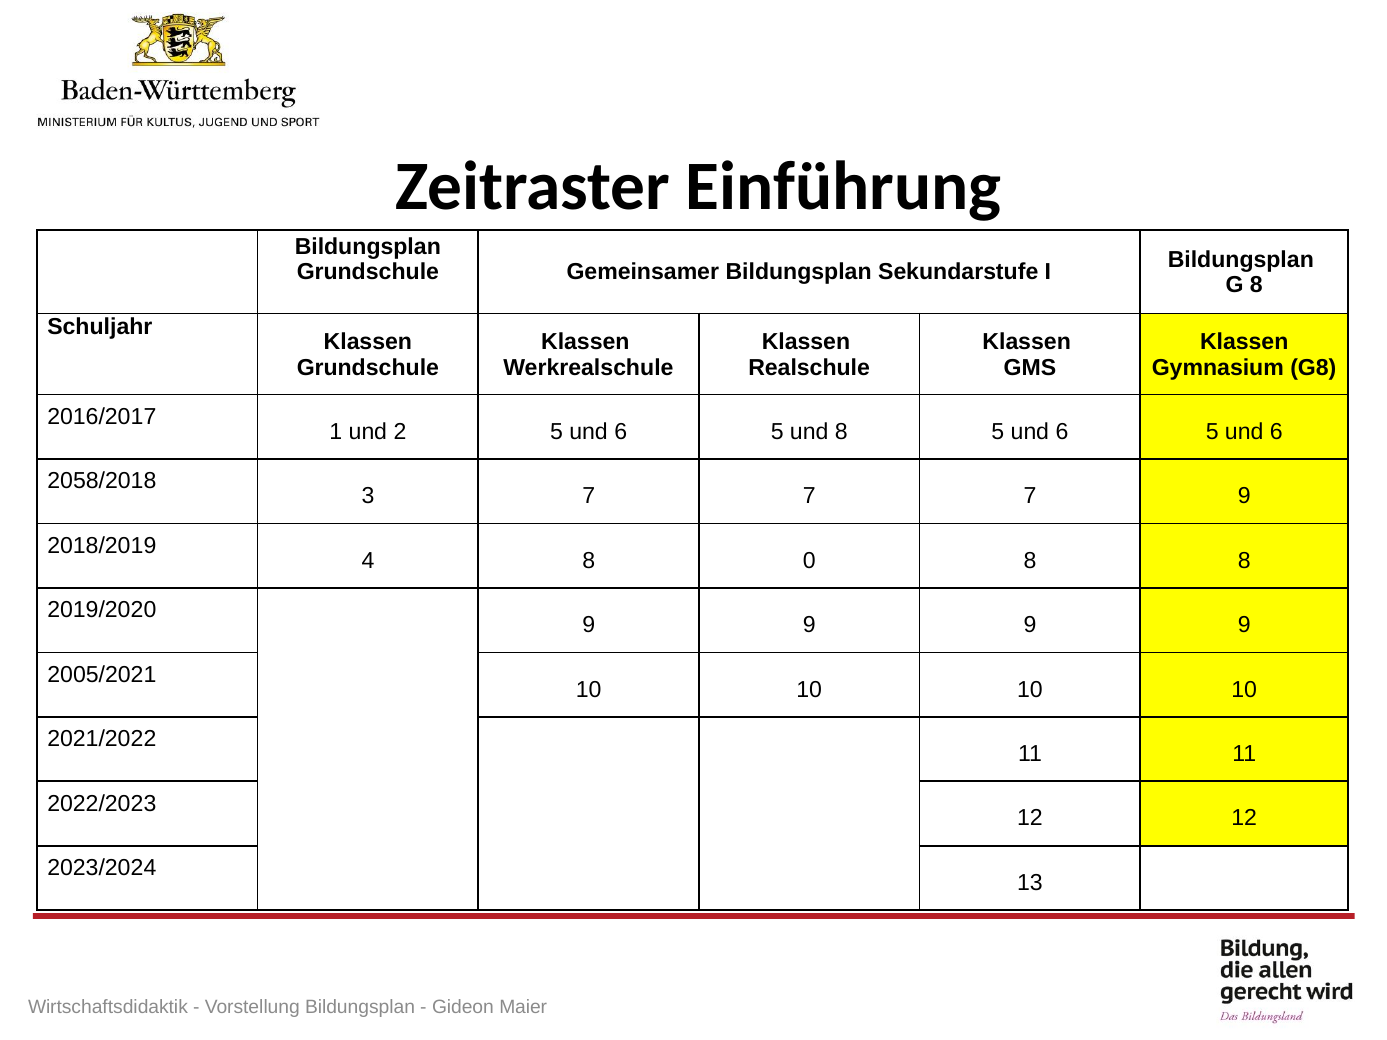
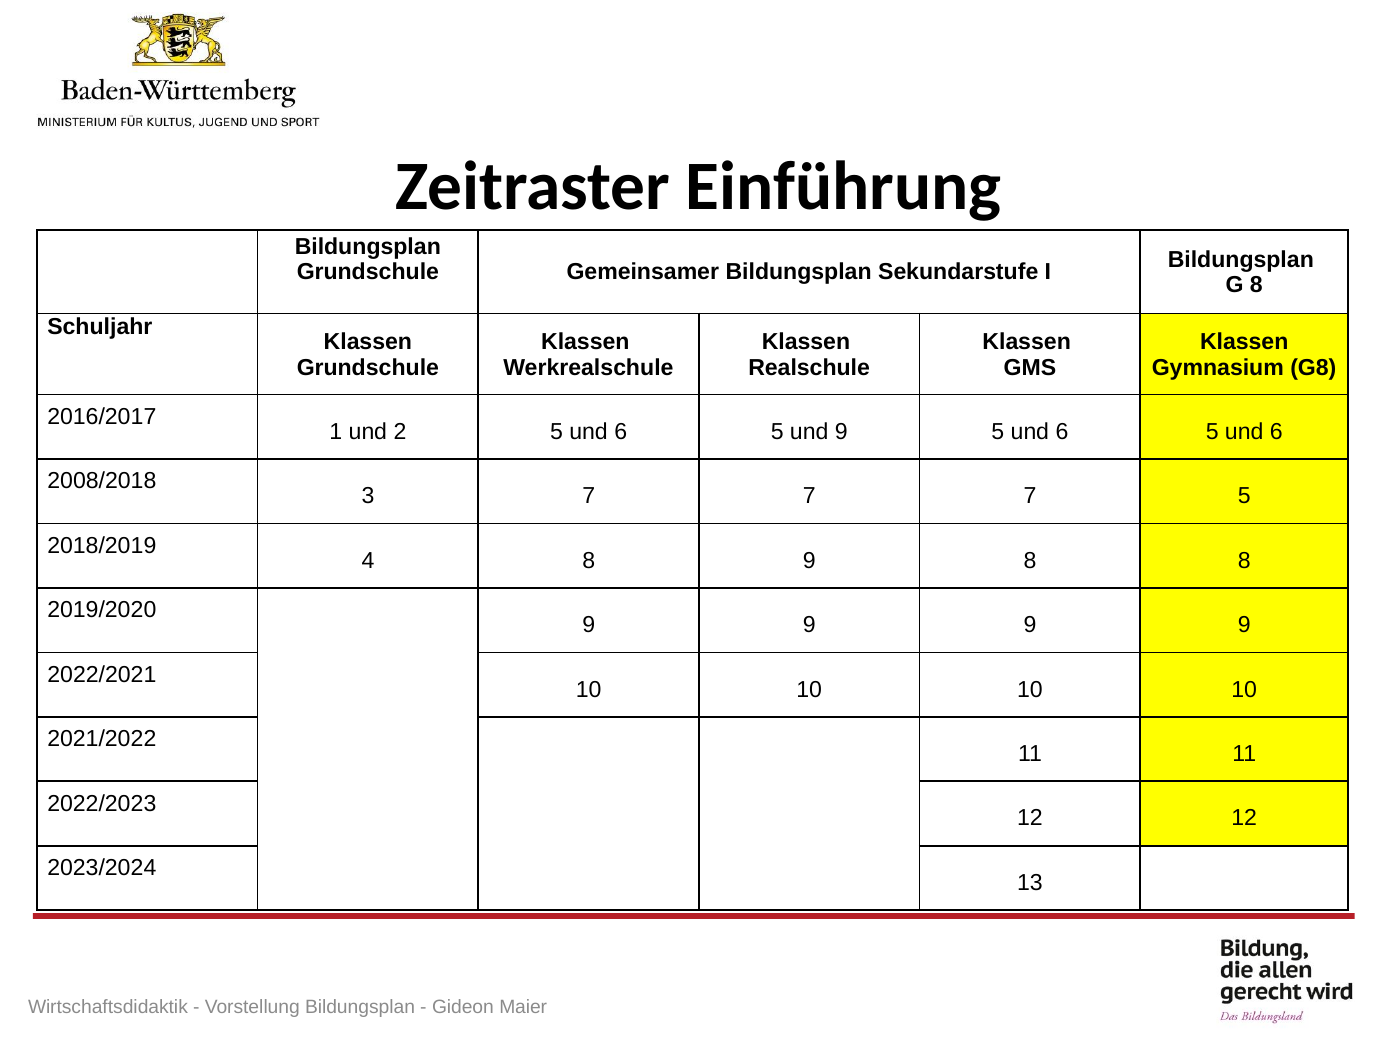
und 8: 8 -> 9
2058/2018: 2058/2018 -> 2008/2018
7 9: 9 -> 5
8 0: 0 -> 9
2005/2021: 2005/2021 -> 2022/2021
